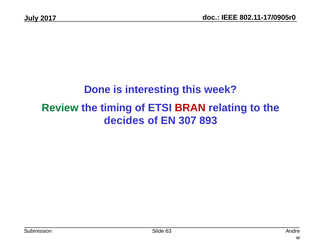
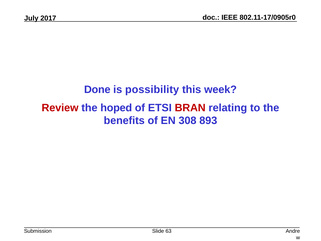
interesting: interesting -> possibility
Review colour: green -> red
timing: timing -> hoped
decides: decides -> benefits
307: 307 -> 308
